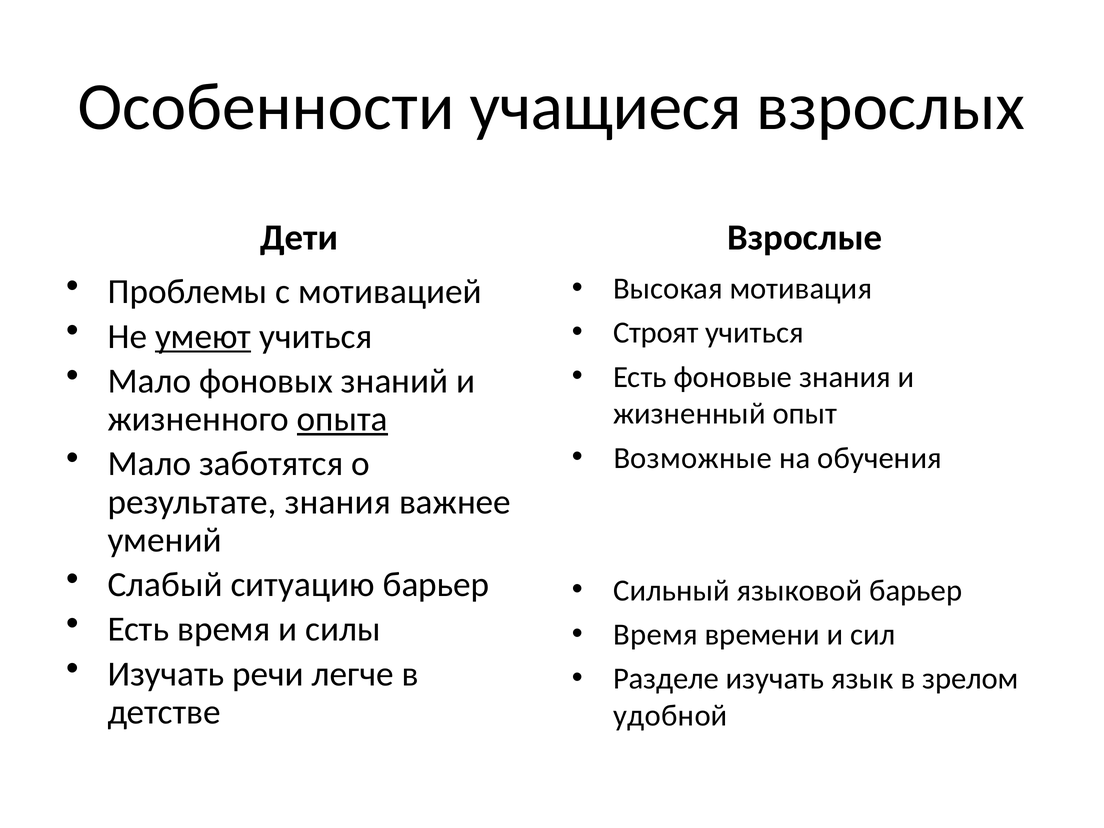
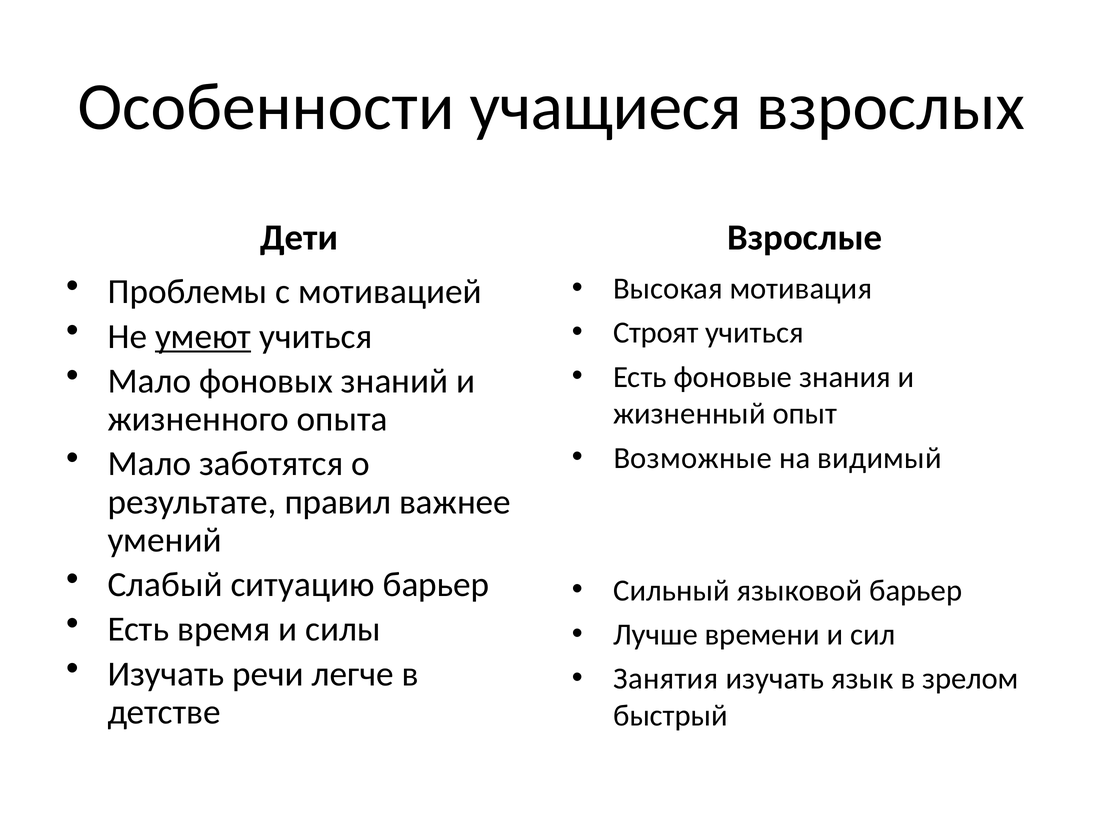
опыта underline: present -> none
обучения: обучения -> видимый
результате знания: знания -> правил
Время at (655, 635): Время -> Лучше
Разделе: Разделе -> Занятия
удобной: удобной -> быстрый
